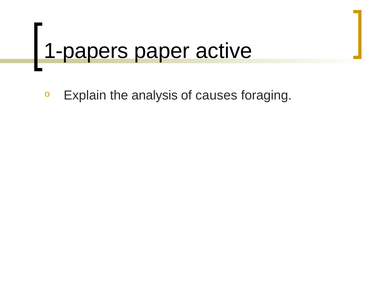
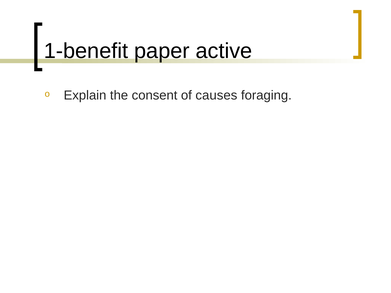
1-papers: 1-papers -> 1-benefit
analysis: analysis -> consent
